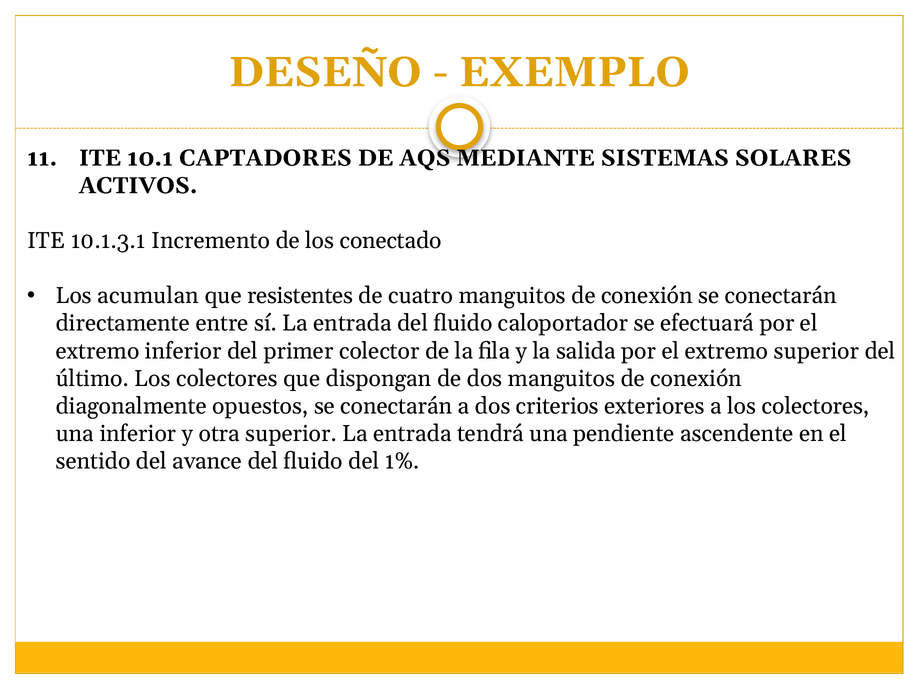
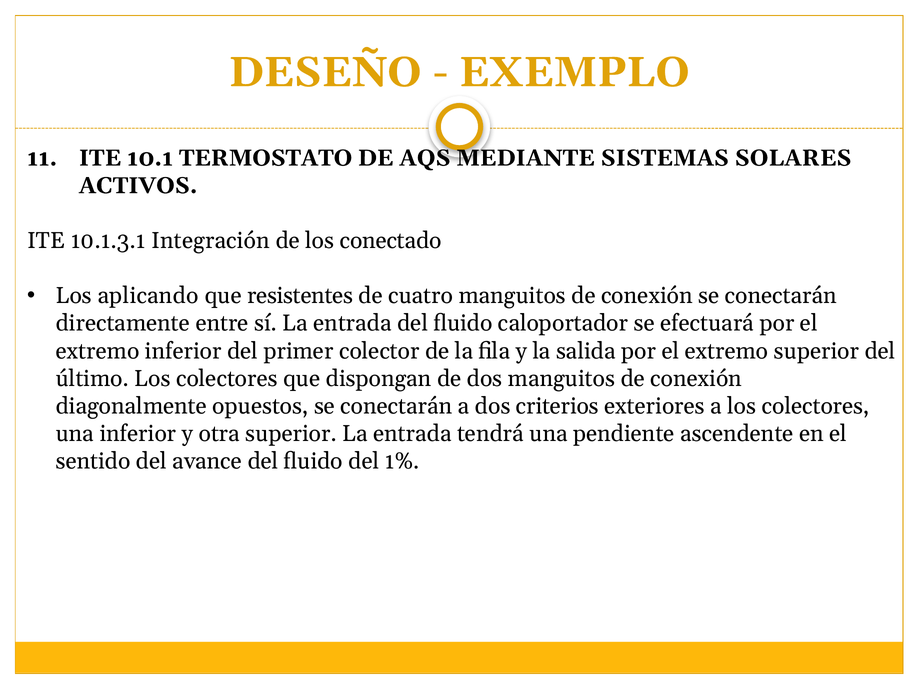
CAPTADORES: CAPTADORES -> TERMOSTATO
Incremento: Incremento -> Integración
acumulan: acumulan -> aplicando
